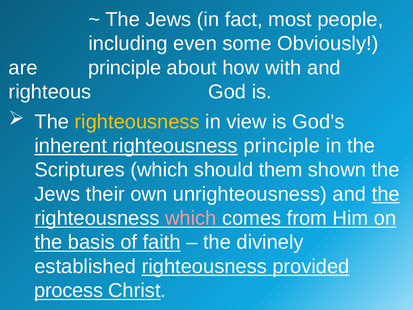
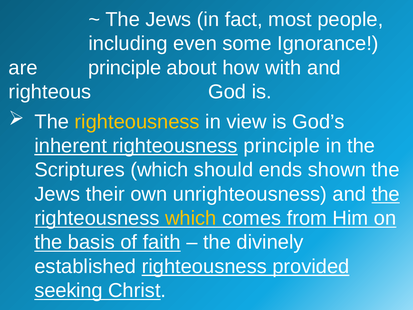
Obviously: Obviously -> Ignorance
them: them -> ends
which at (191, 218) colour: pink -> yellow
process: process -> seeking
